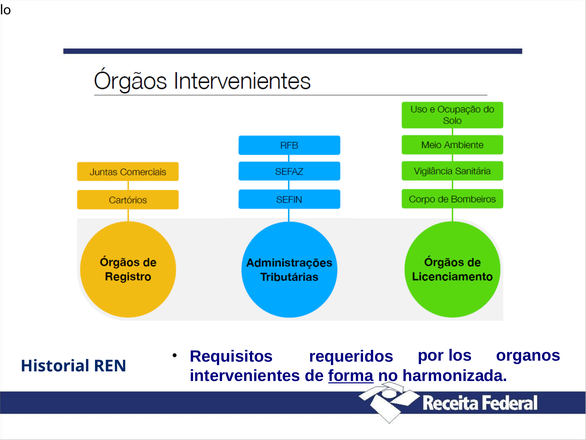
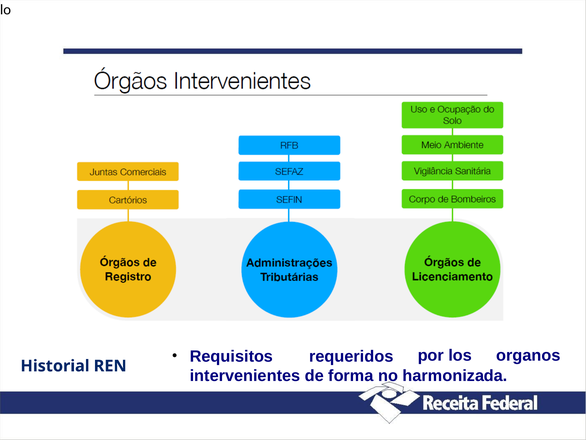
forma underline: present -> none
